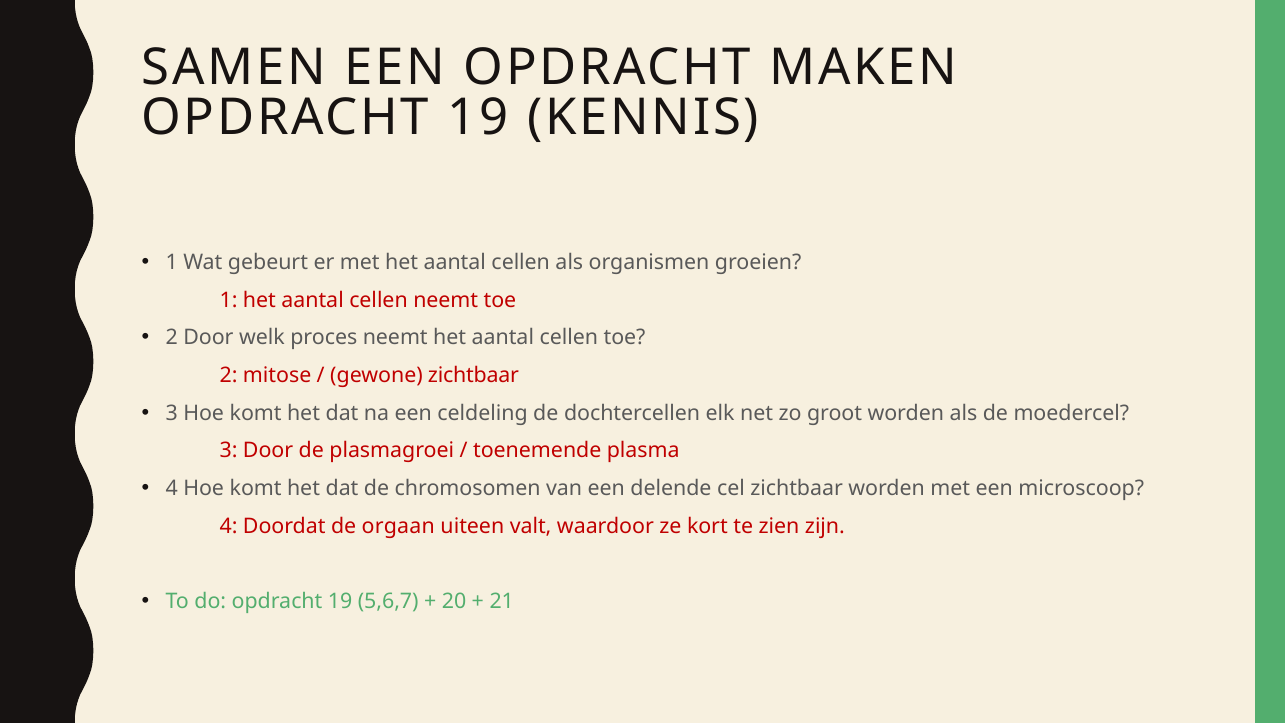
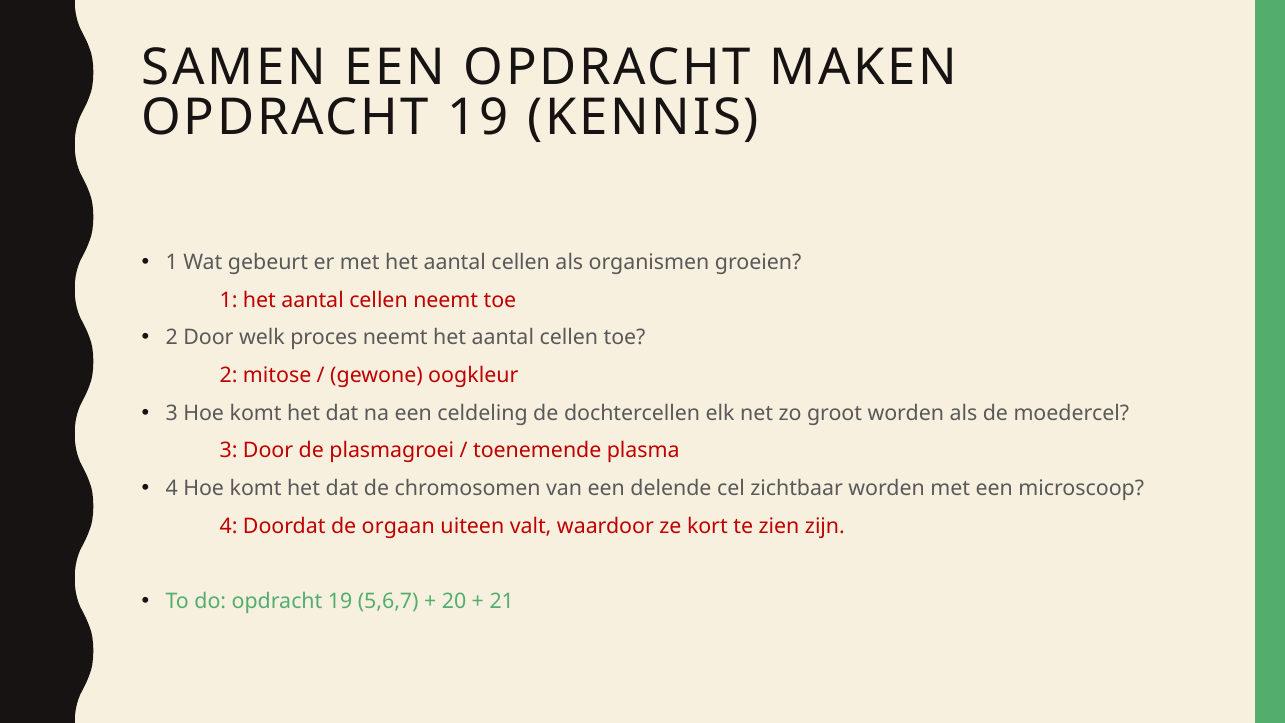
gewone zichtbaar: zichtbaar -> oogkleur
